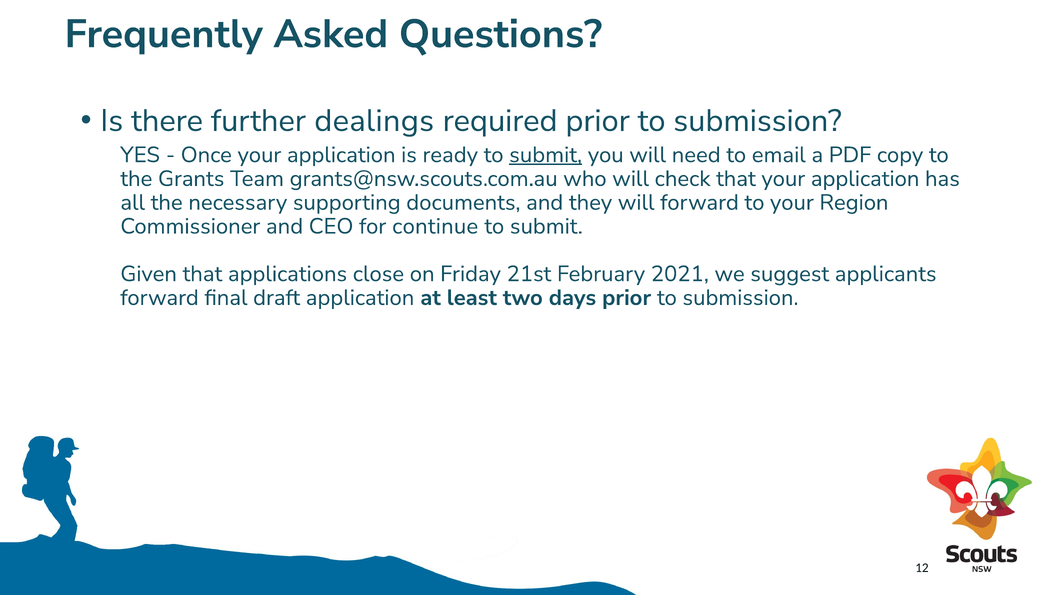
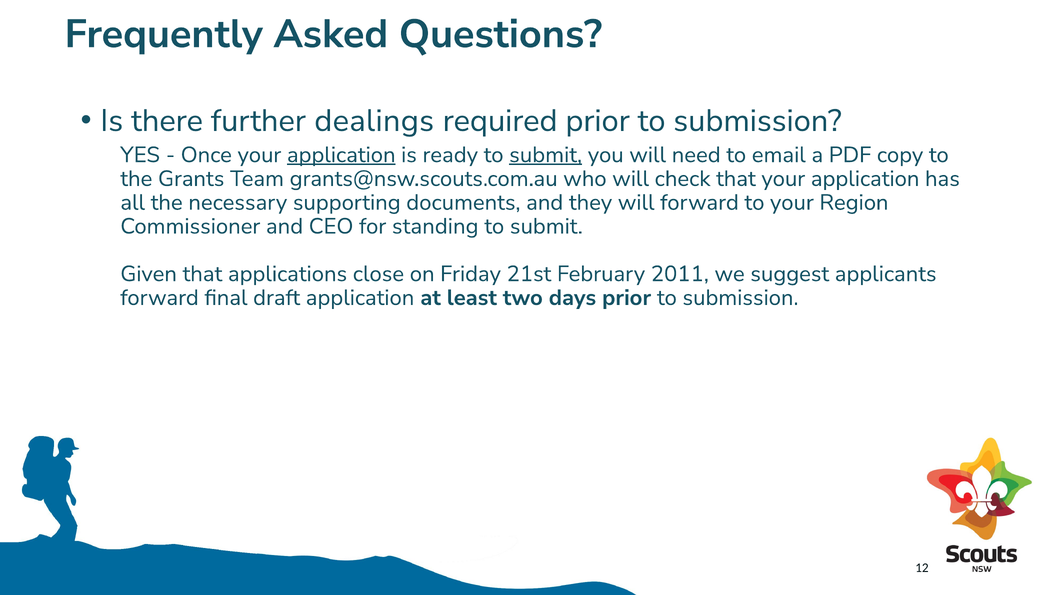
application at (341, 155) underline: none -> present
continue: continue -> standing
2021: 2021 -> 2011
